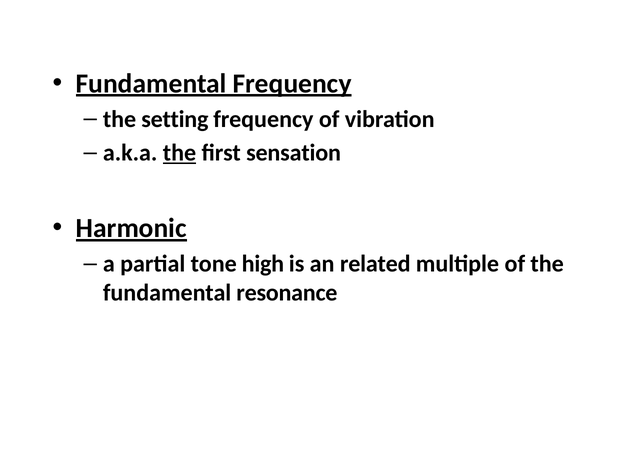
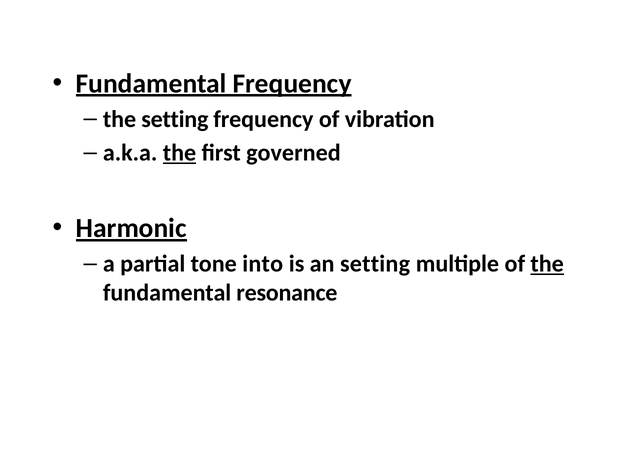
sensation: sensation -> governed
high: high -> into
an related: related -> setting
the at (547, 263) underline: none -> present
